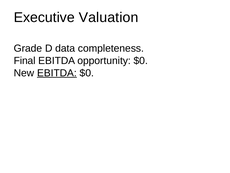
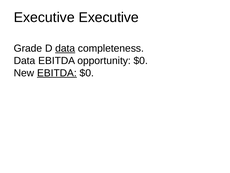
Executive Valuation: Valuation -> Executive
data at (65, 48) underline: none -> present
Final at (25, 61): Final -> Data
